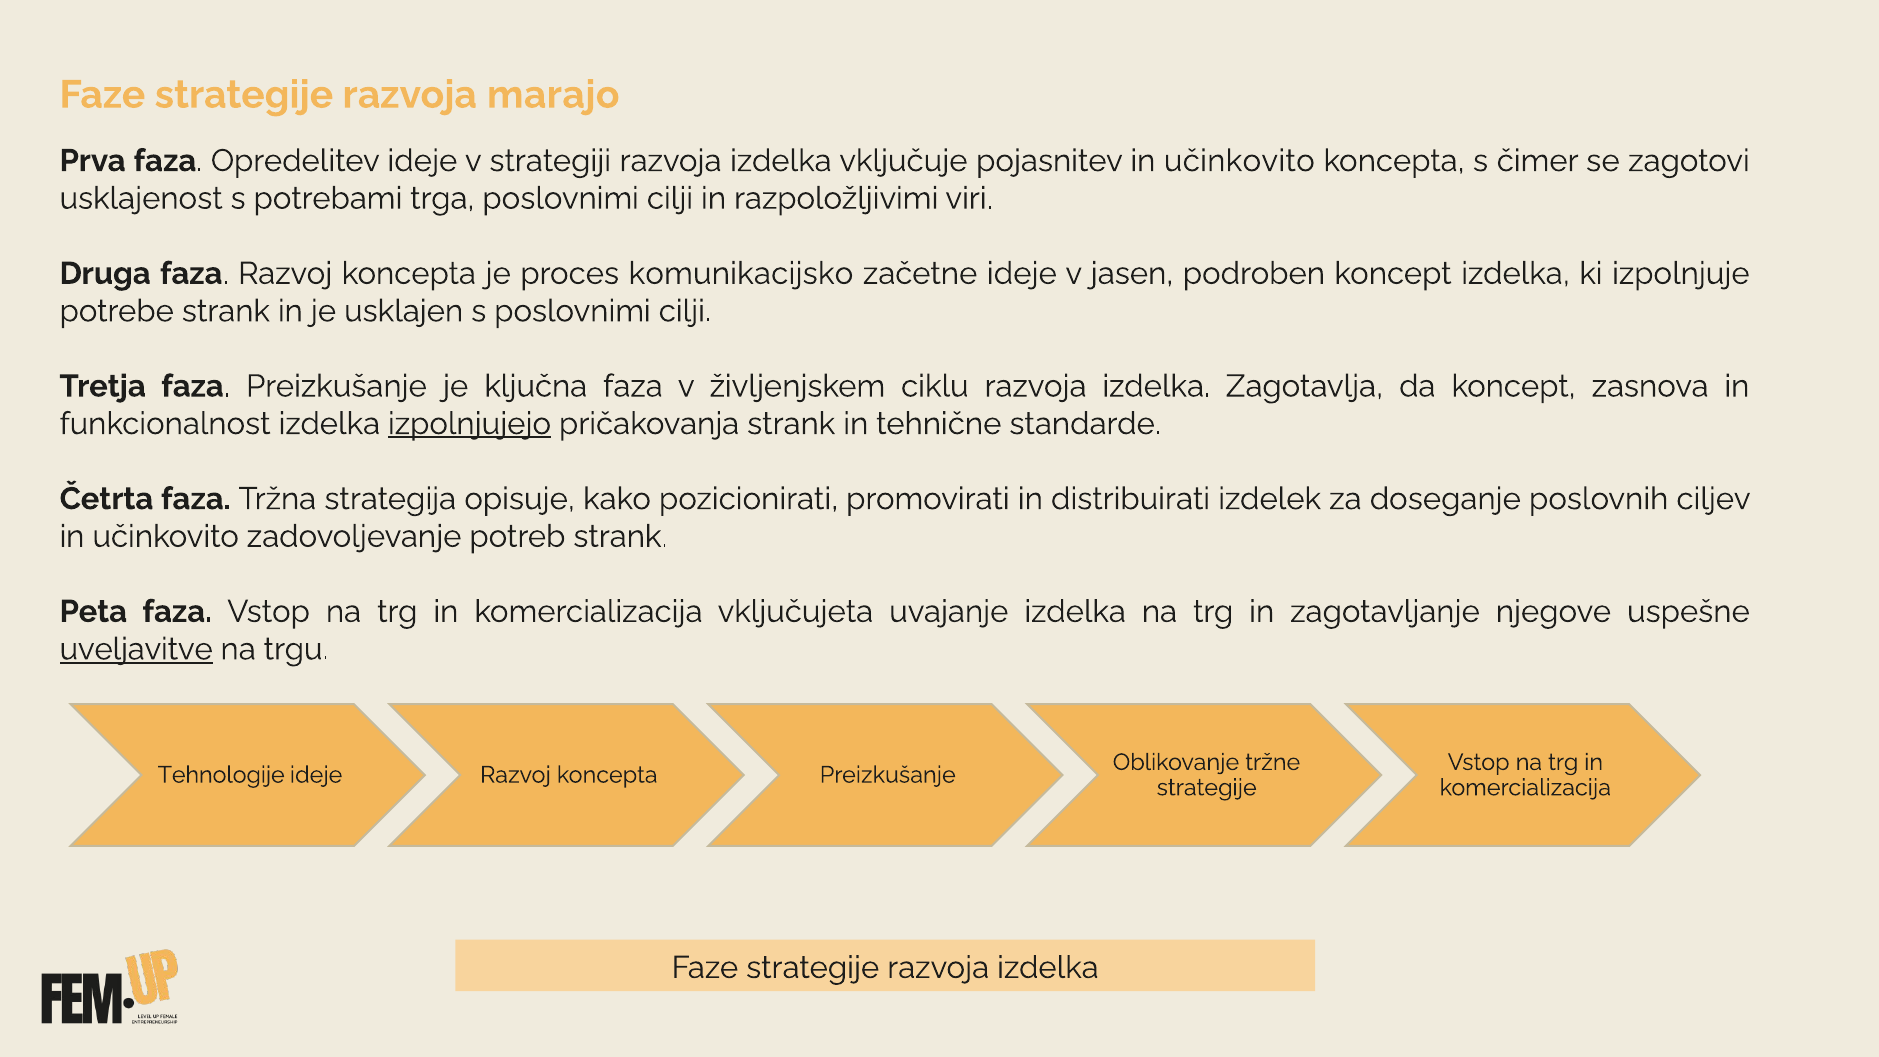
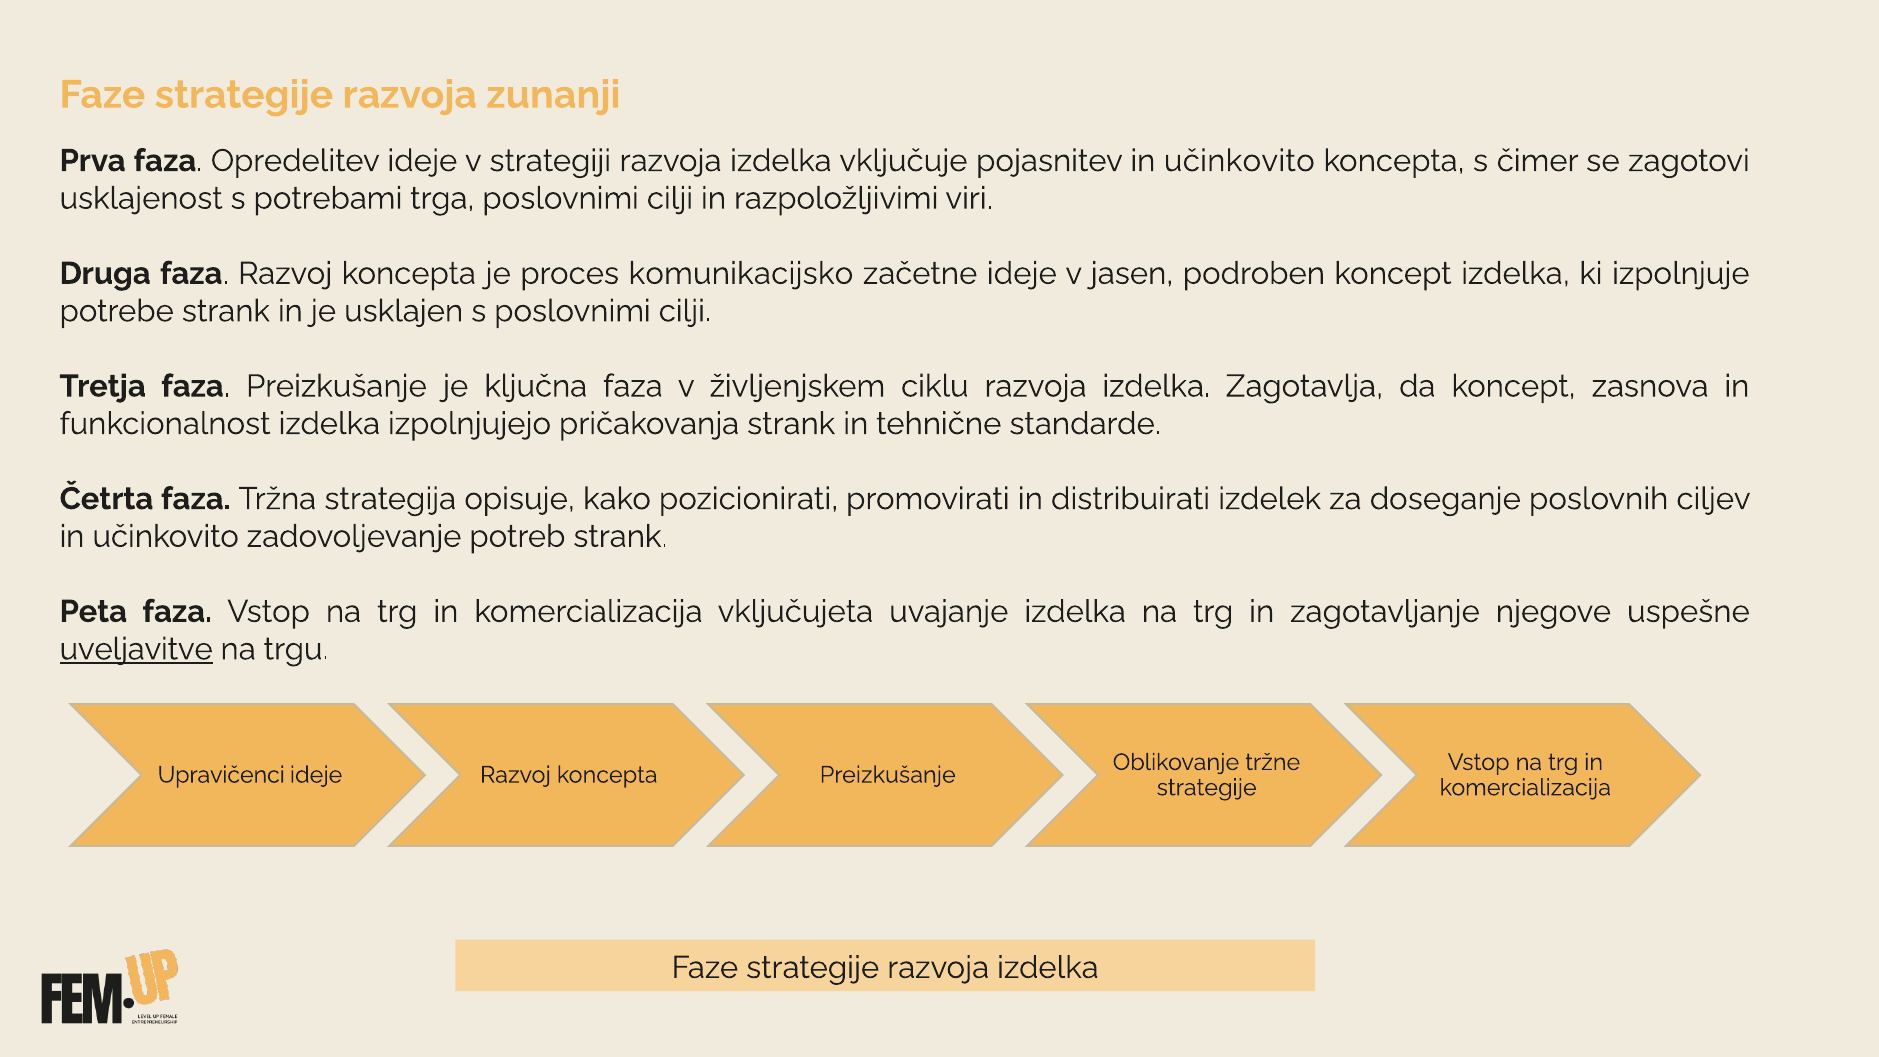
marajo: marajo -> zunanji
izpolnjujejo underline: present -> none
Tehnologije: Tehnologije -> Upravičenci
